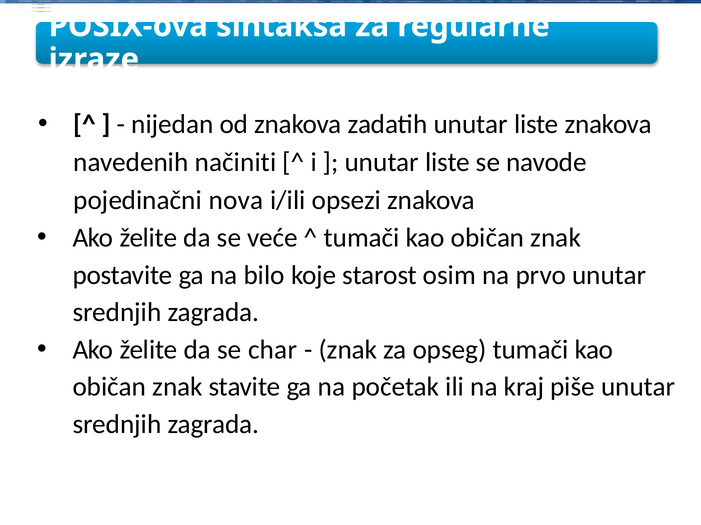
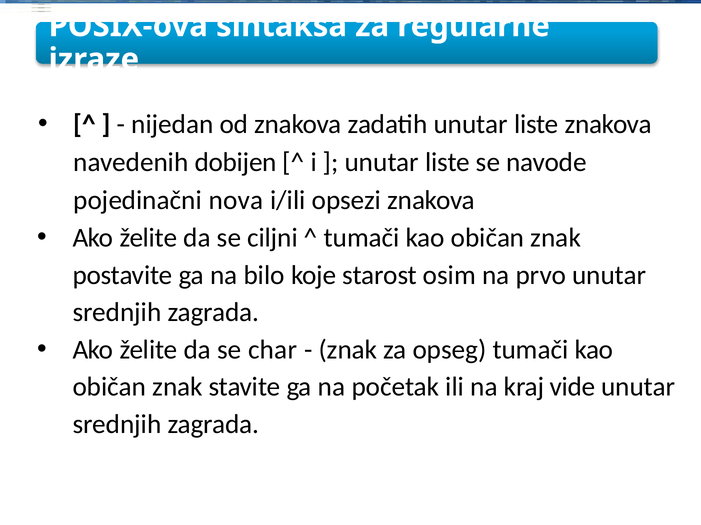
načiniti: načiniti -> dobijen
veće: veće -> ciljni
piše: piše -> vide
